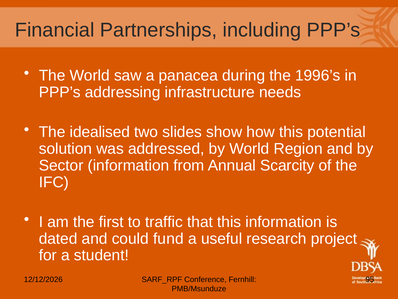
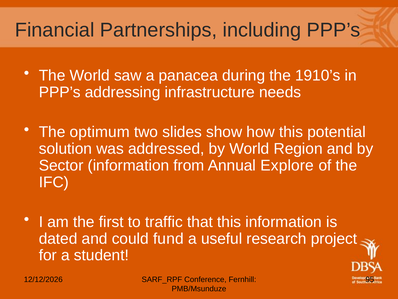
1996’s: 1996’s -> 1910’s
idealised: idealised -> optimum
Scarcity: Scarcity -> Explore
